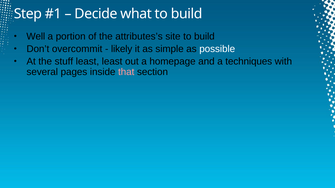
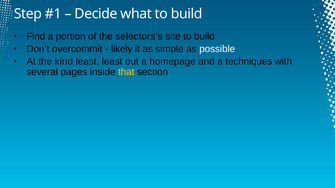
Well: Well -> Find
attributes’s: attributes’s -> selectors’s
stuff: stuff -> kind
that colour: pink -> yellow
